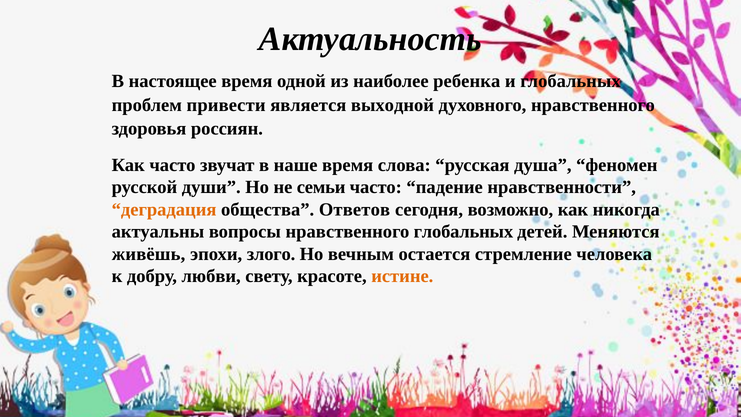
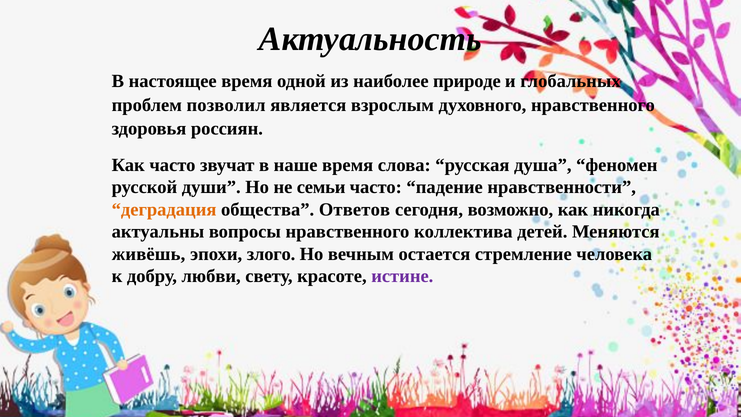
ребенка: ребенка -> природе
привести: привести -> позволил
выходной: выходной -> взрослым
нравственного глобальных: глобальных -> коллектива
истине colour: orange -> purple
